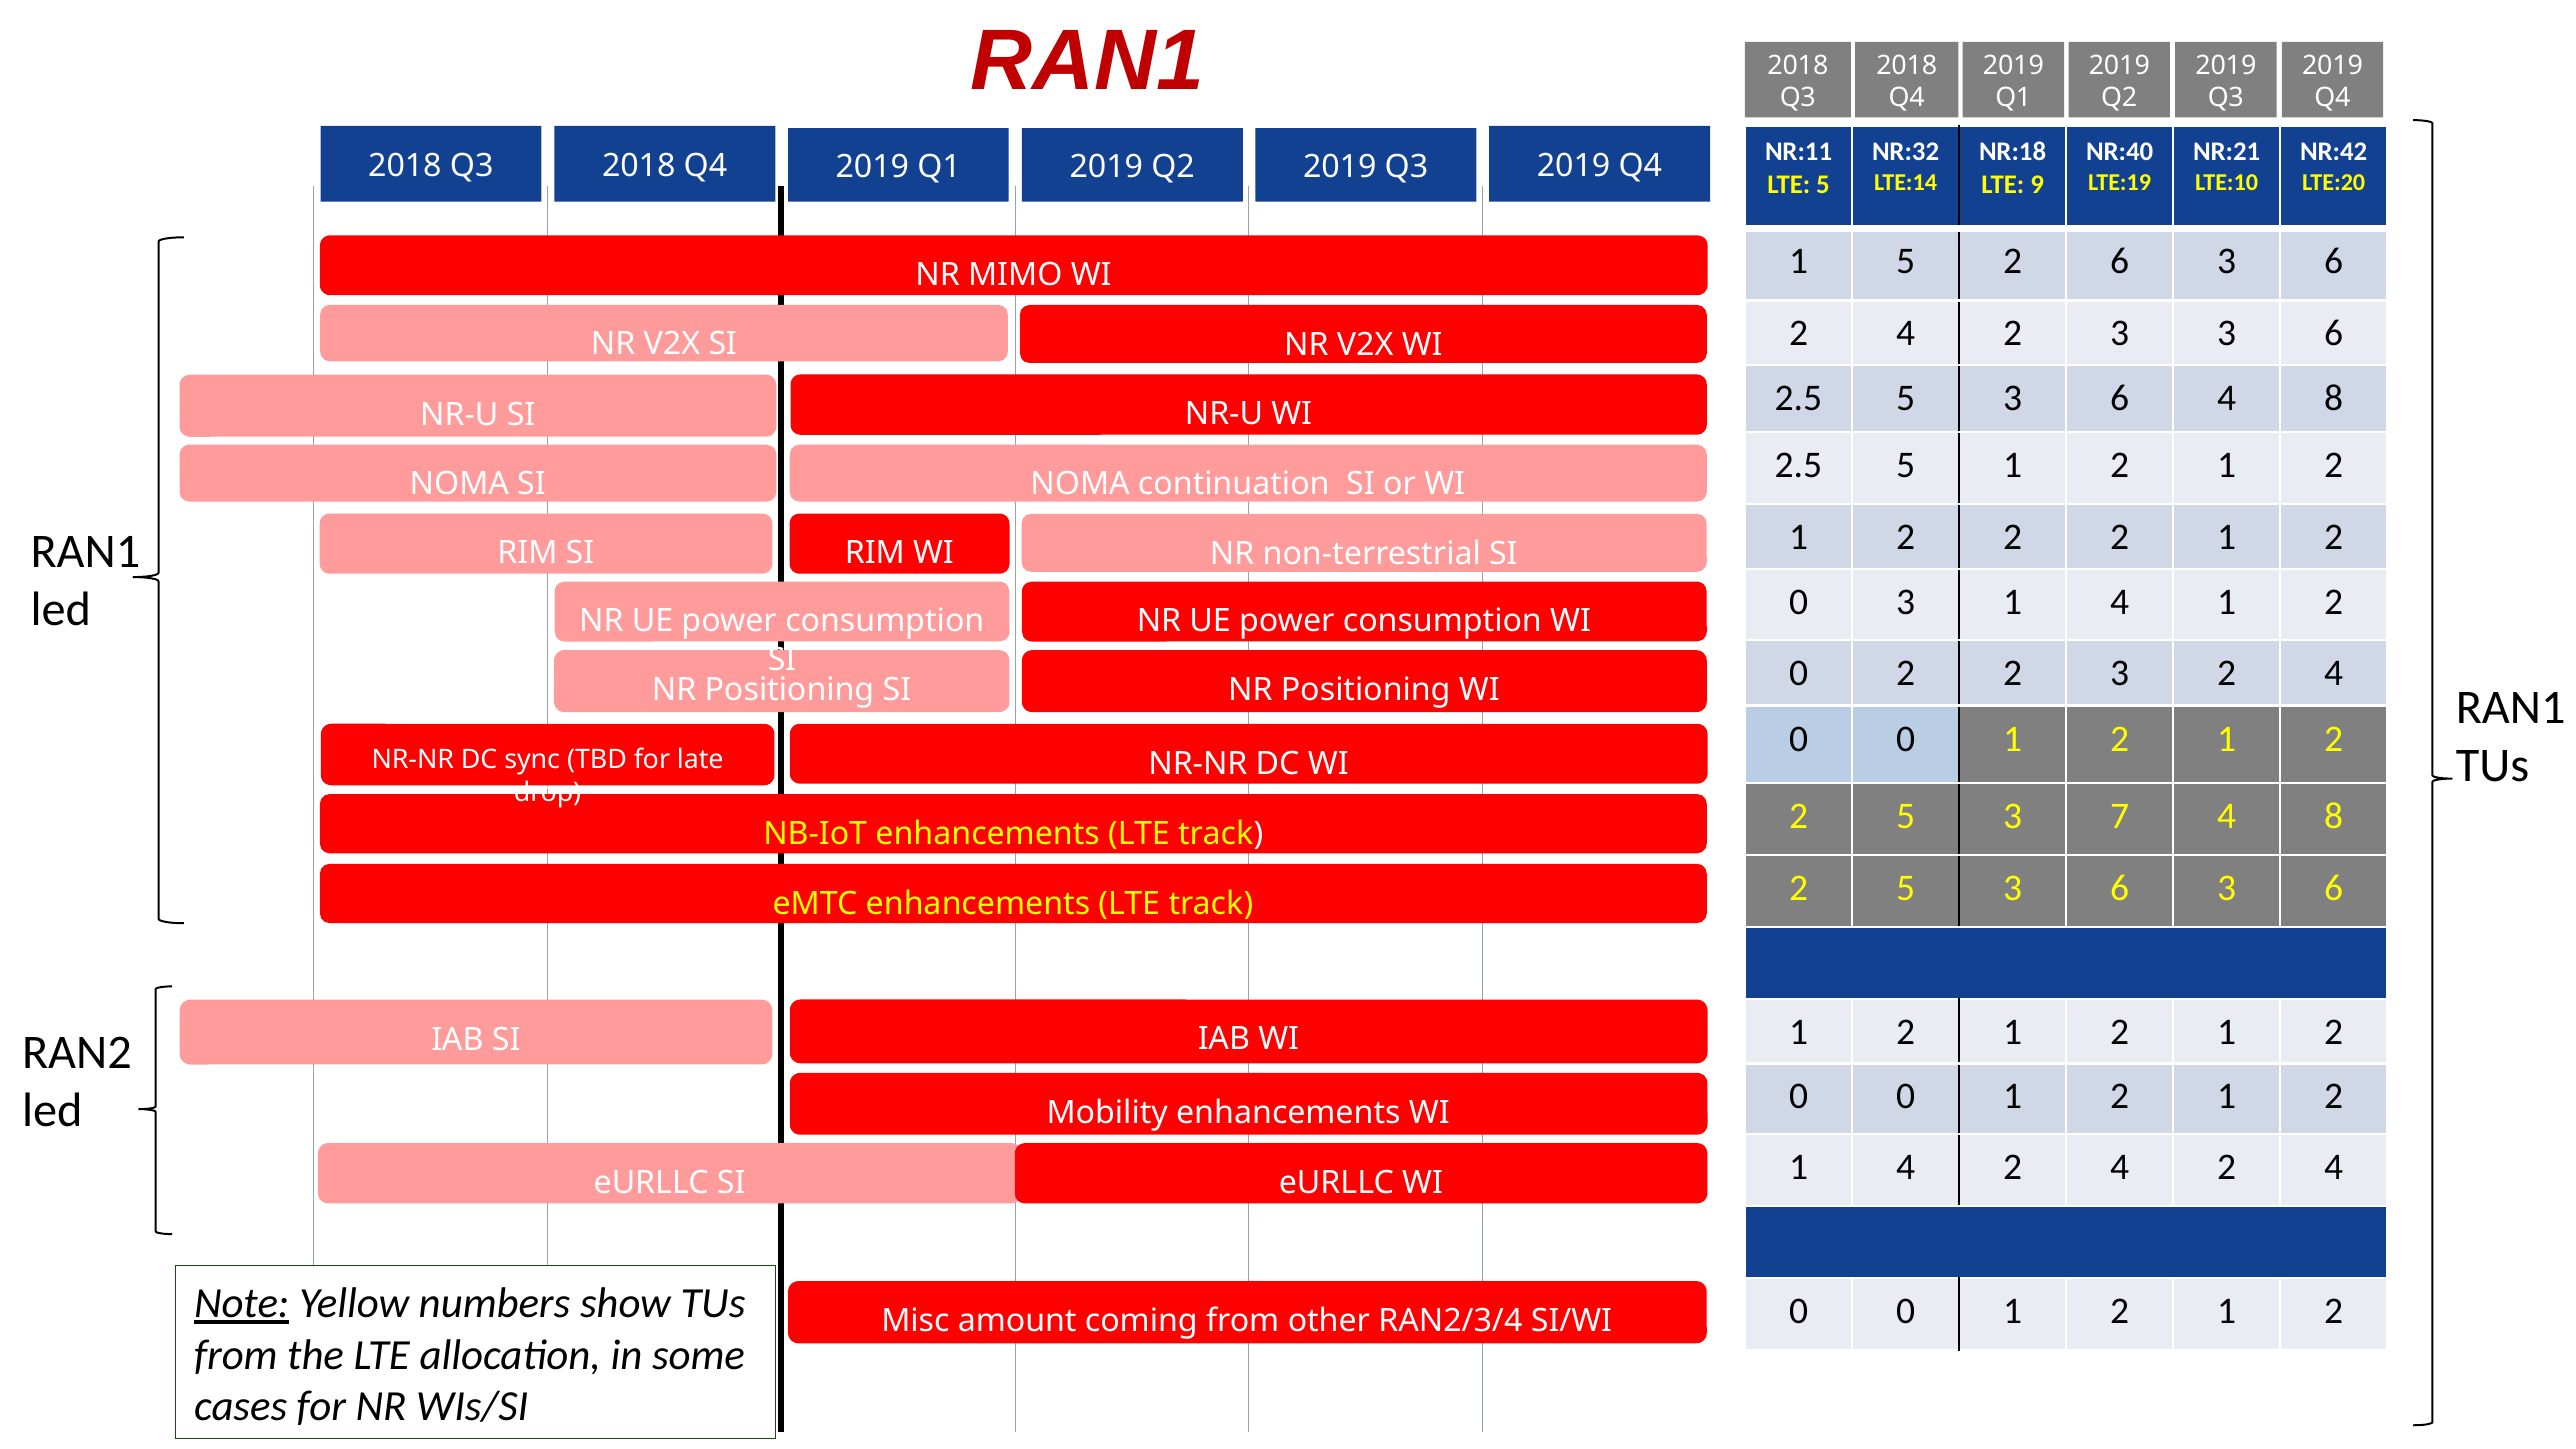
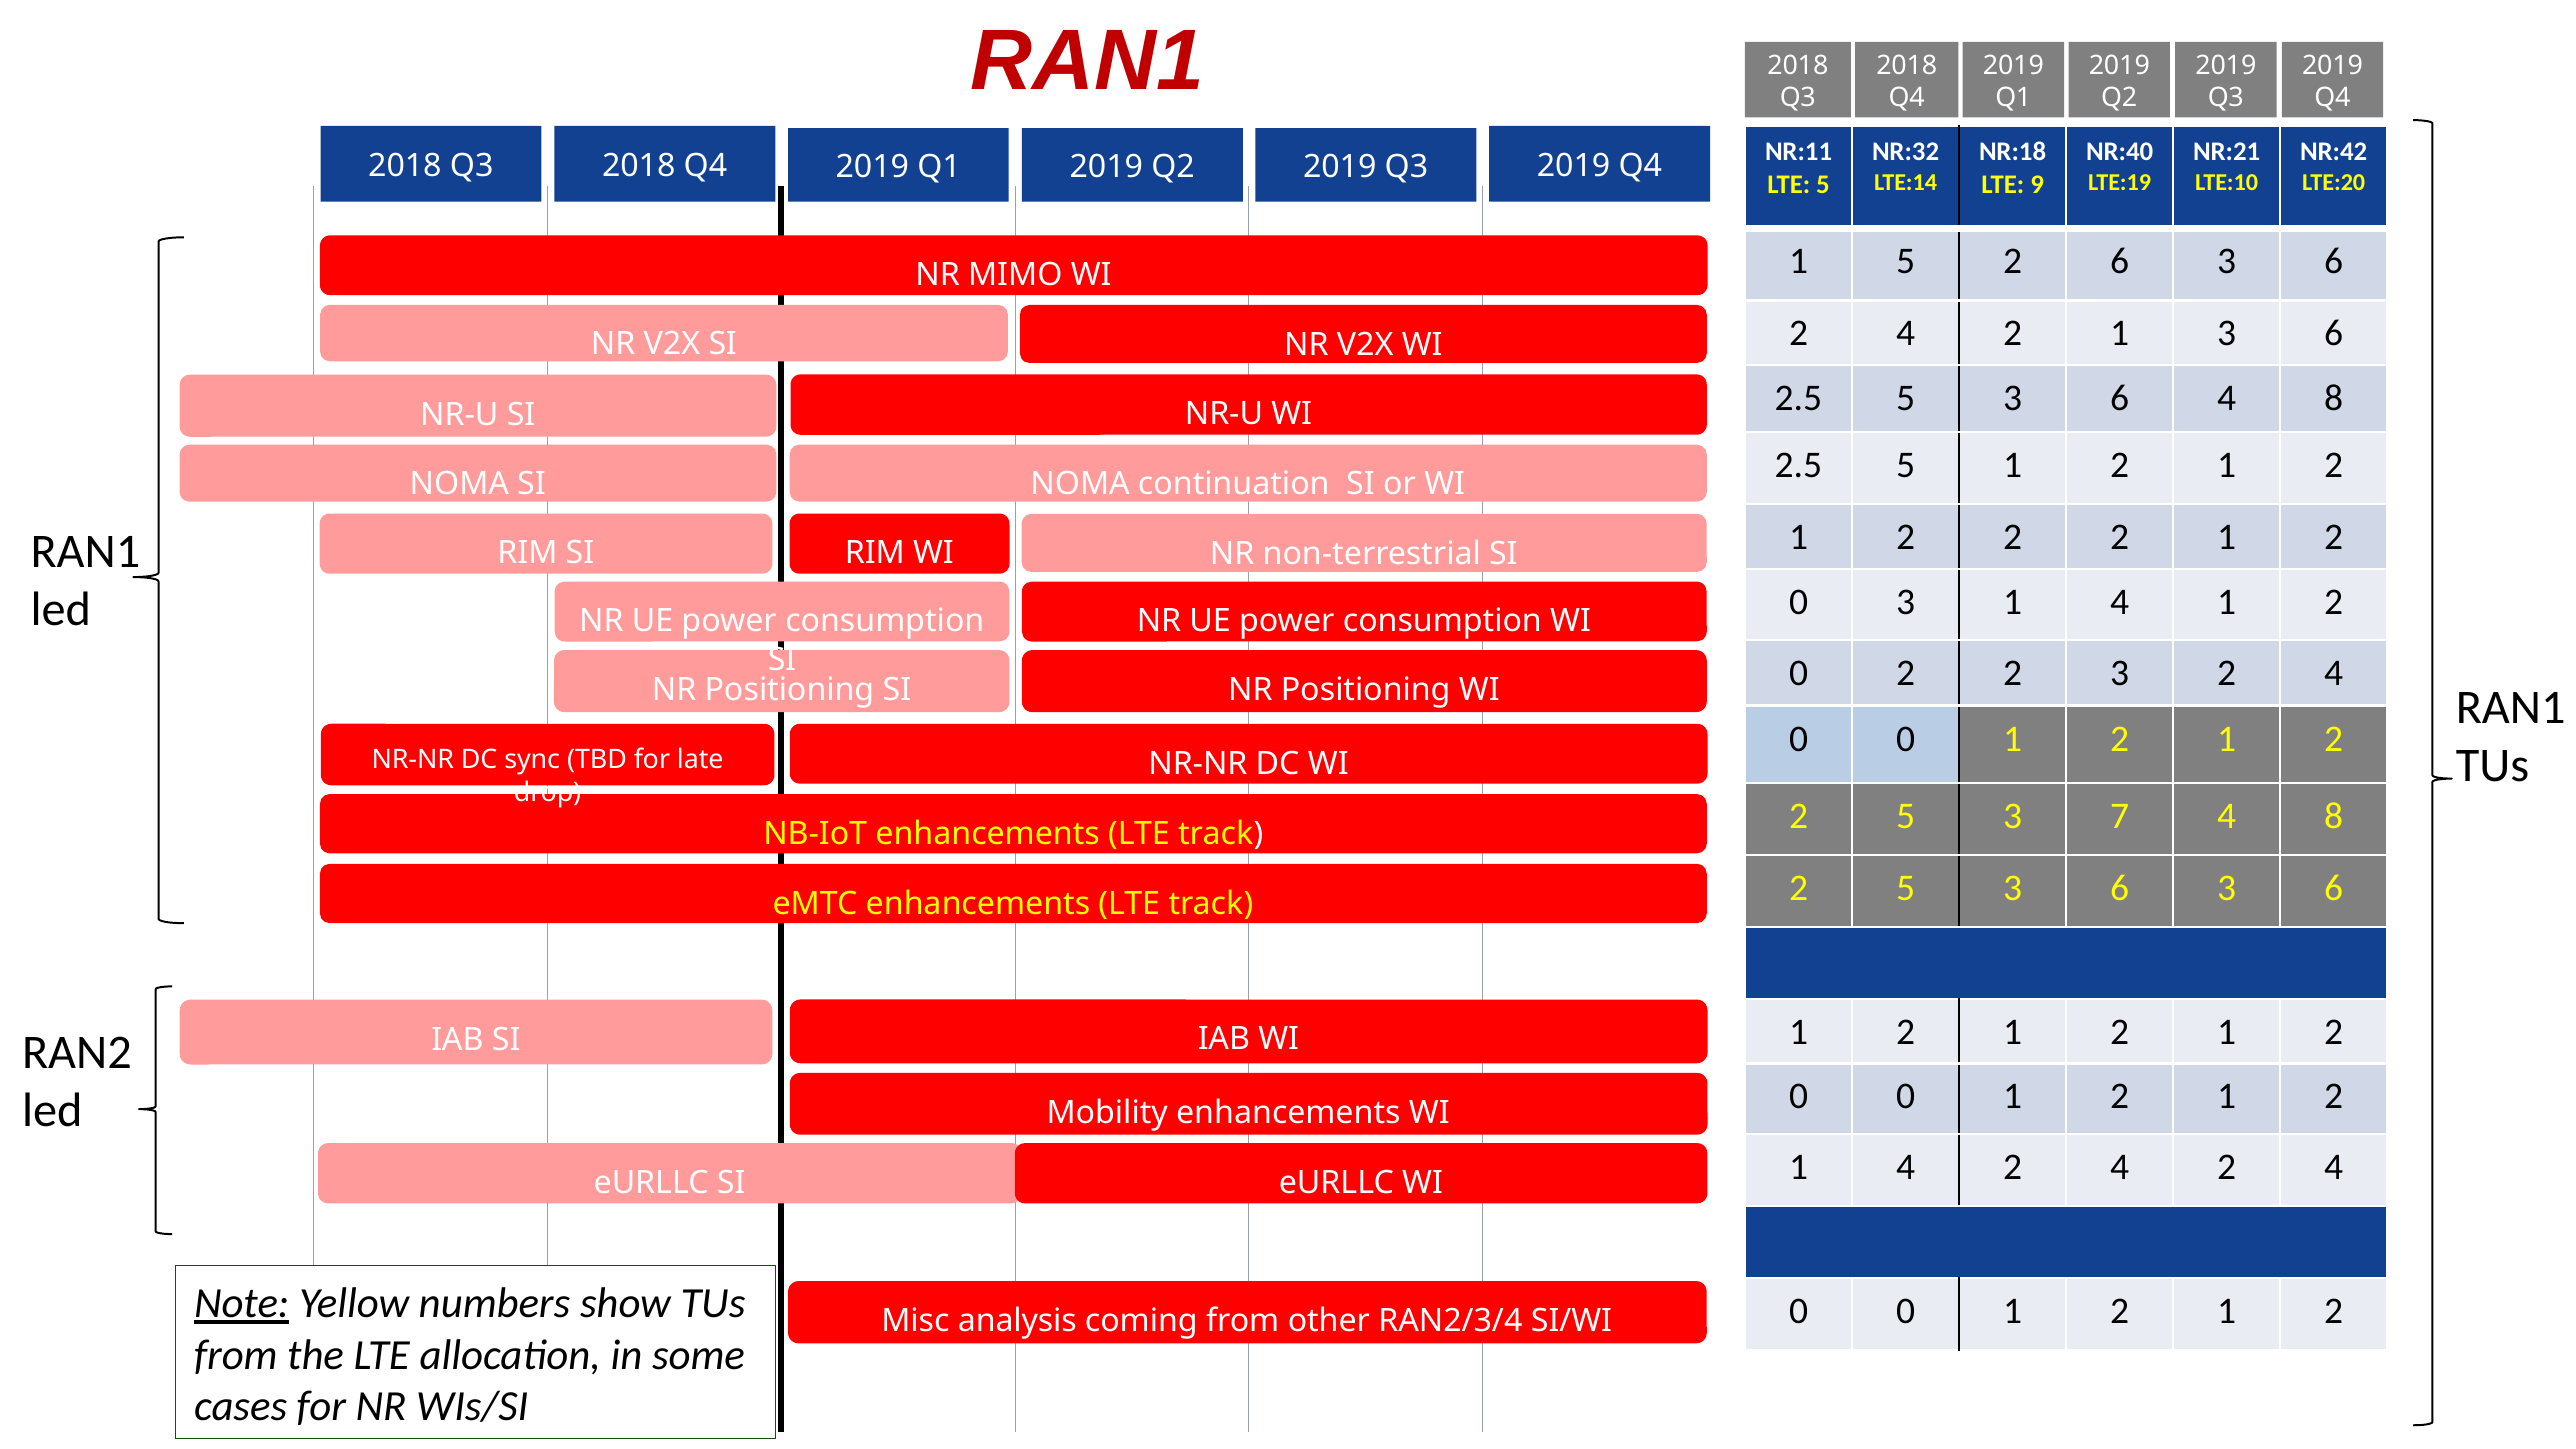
4 2 3: 3 -> 1
amount: amount -> analysis
